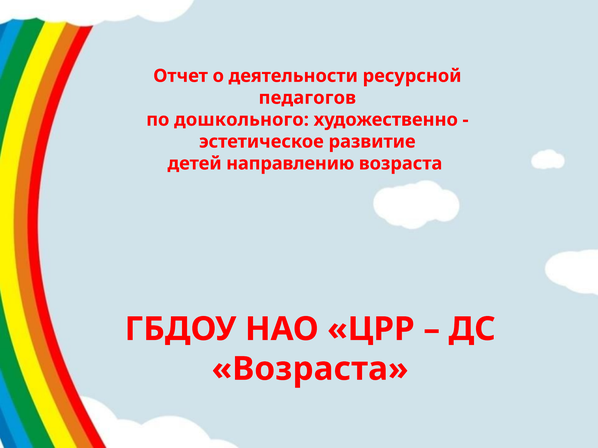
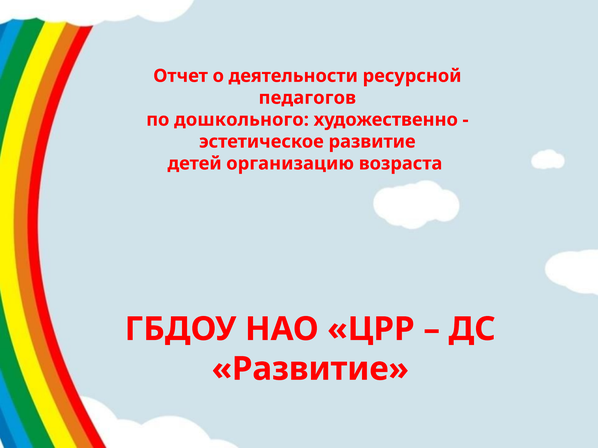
направлению: направлению -> организацию
Возраста at (310, 369): Возраста -> Развитие
